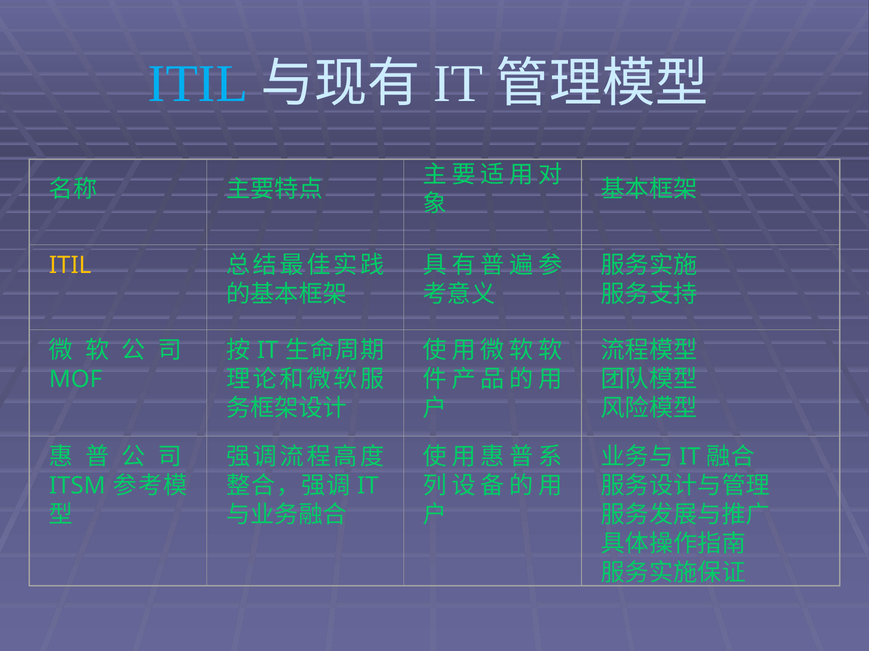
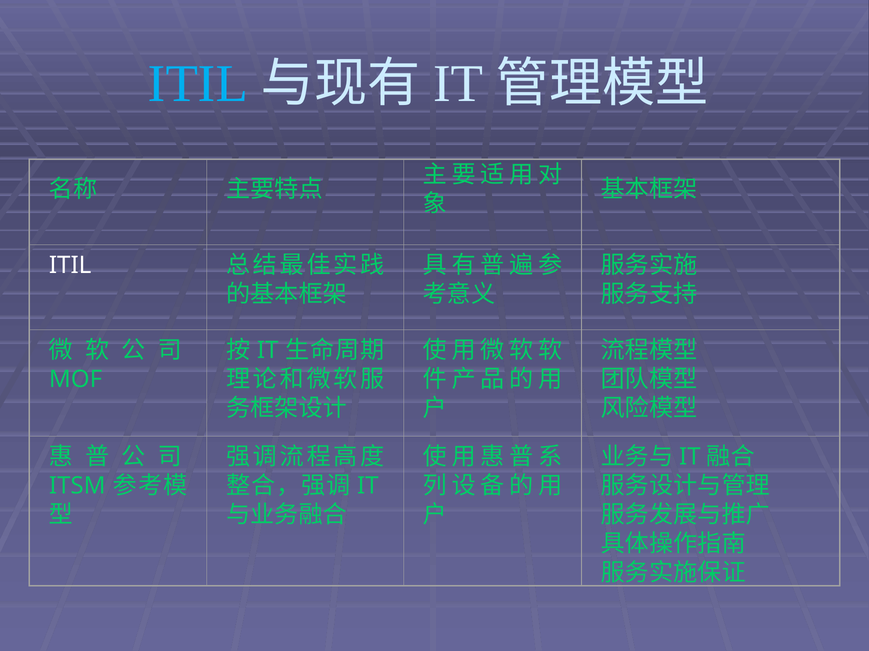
ITIL at (70, 266) colour: yellow -> white
